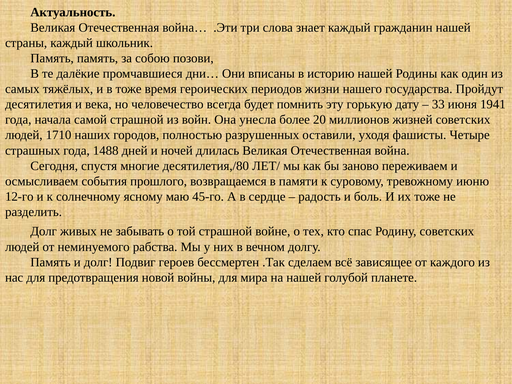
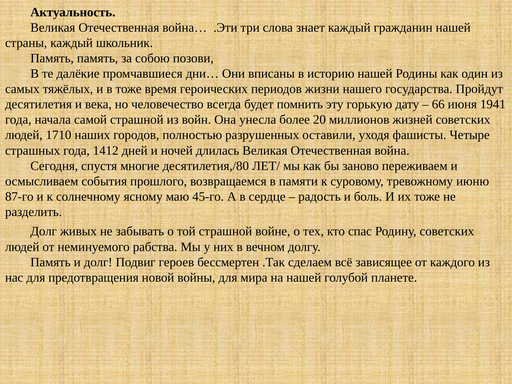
33: 33 -> 66
1488: 1488 -> 1412
12-го: 12-го -> 87-го
